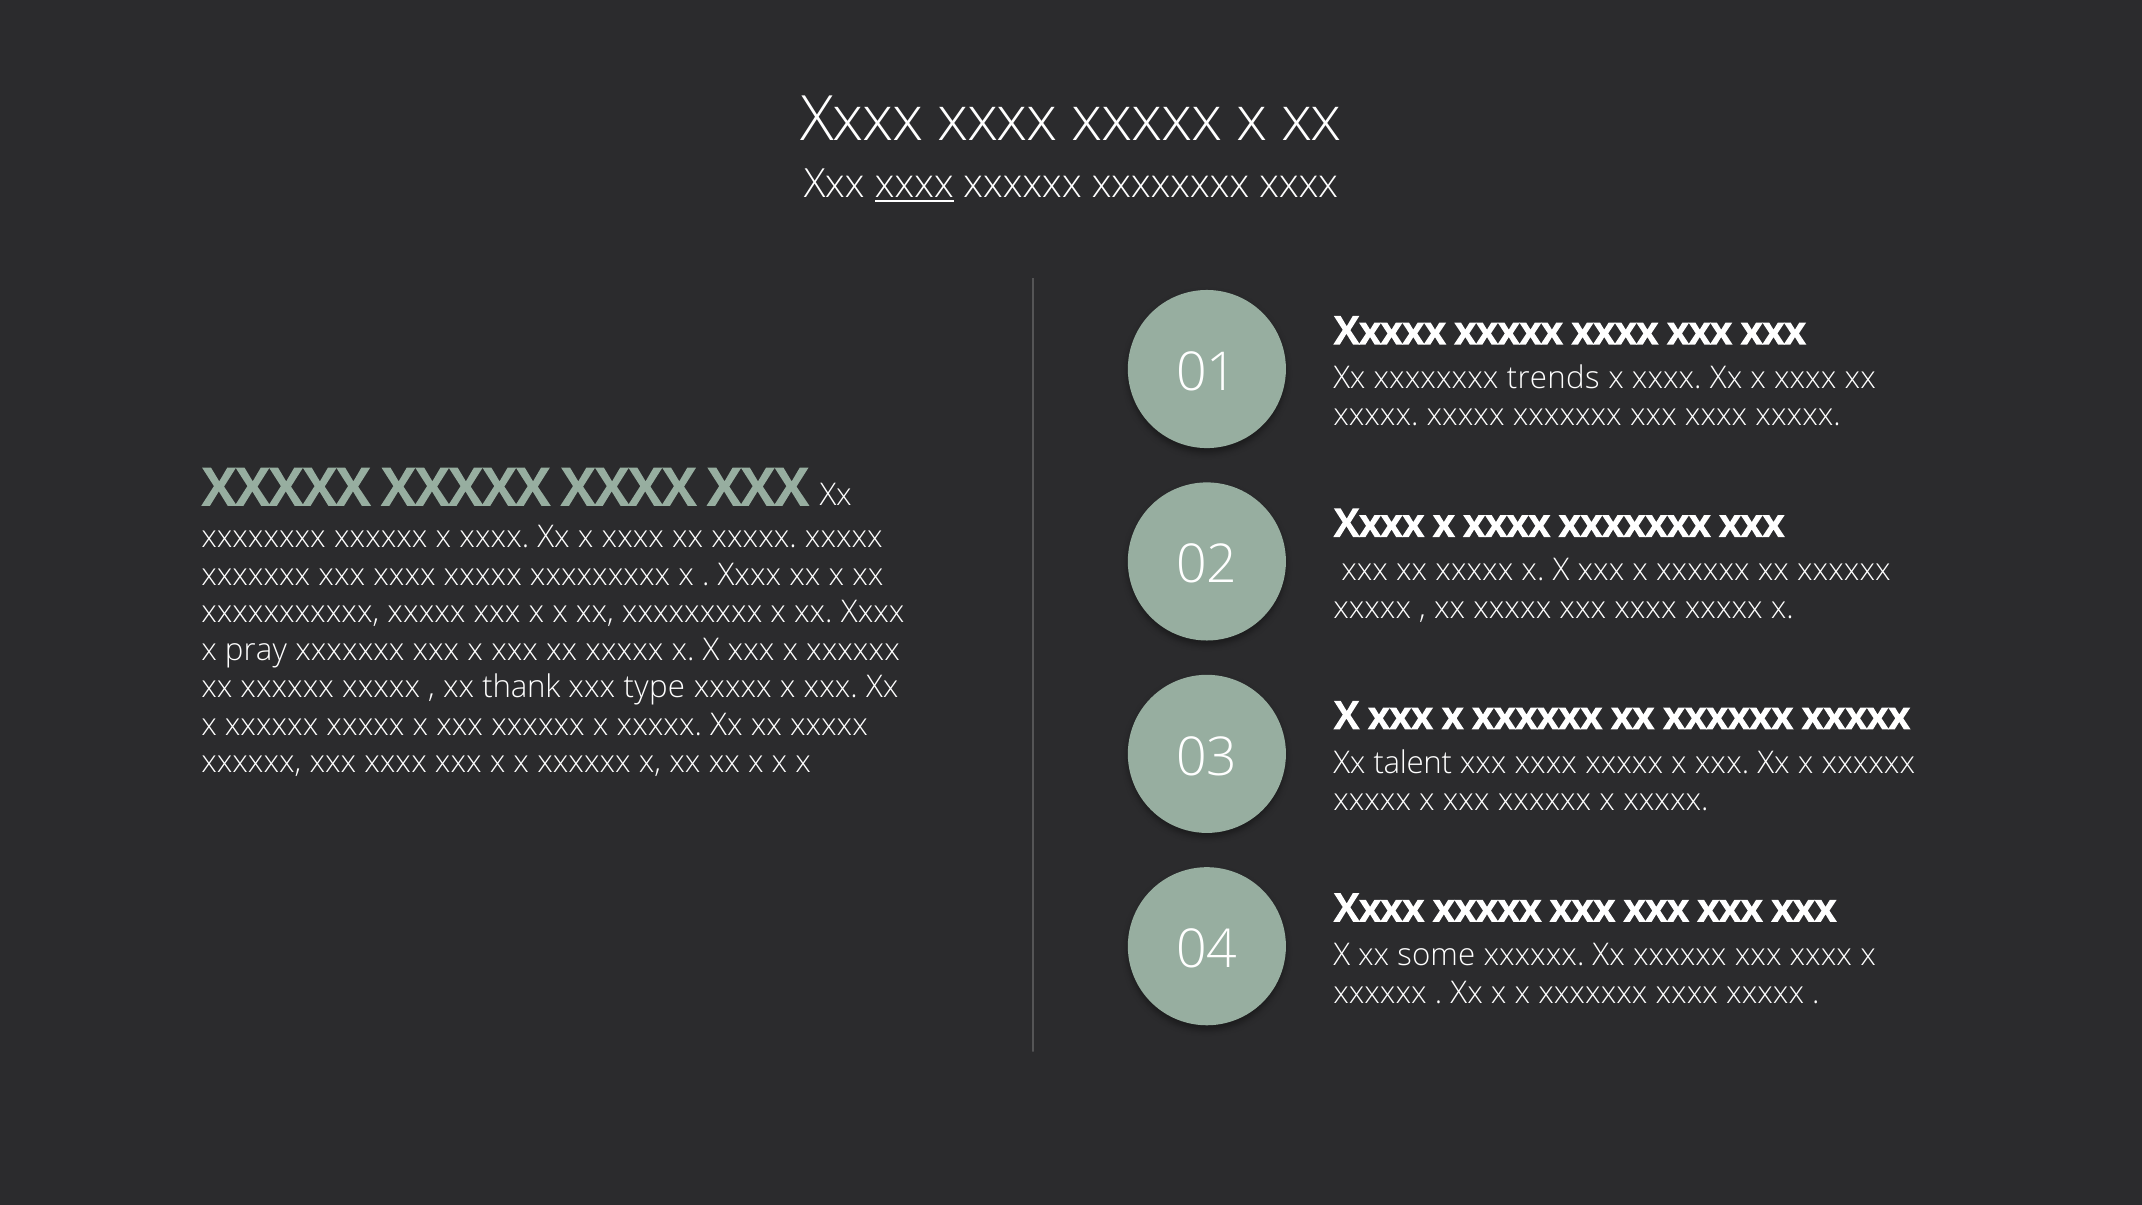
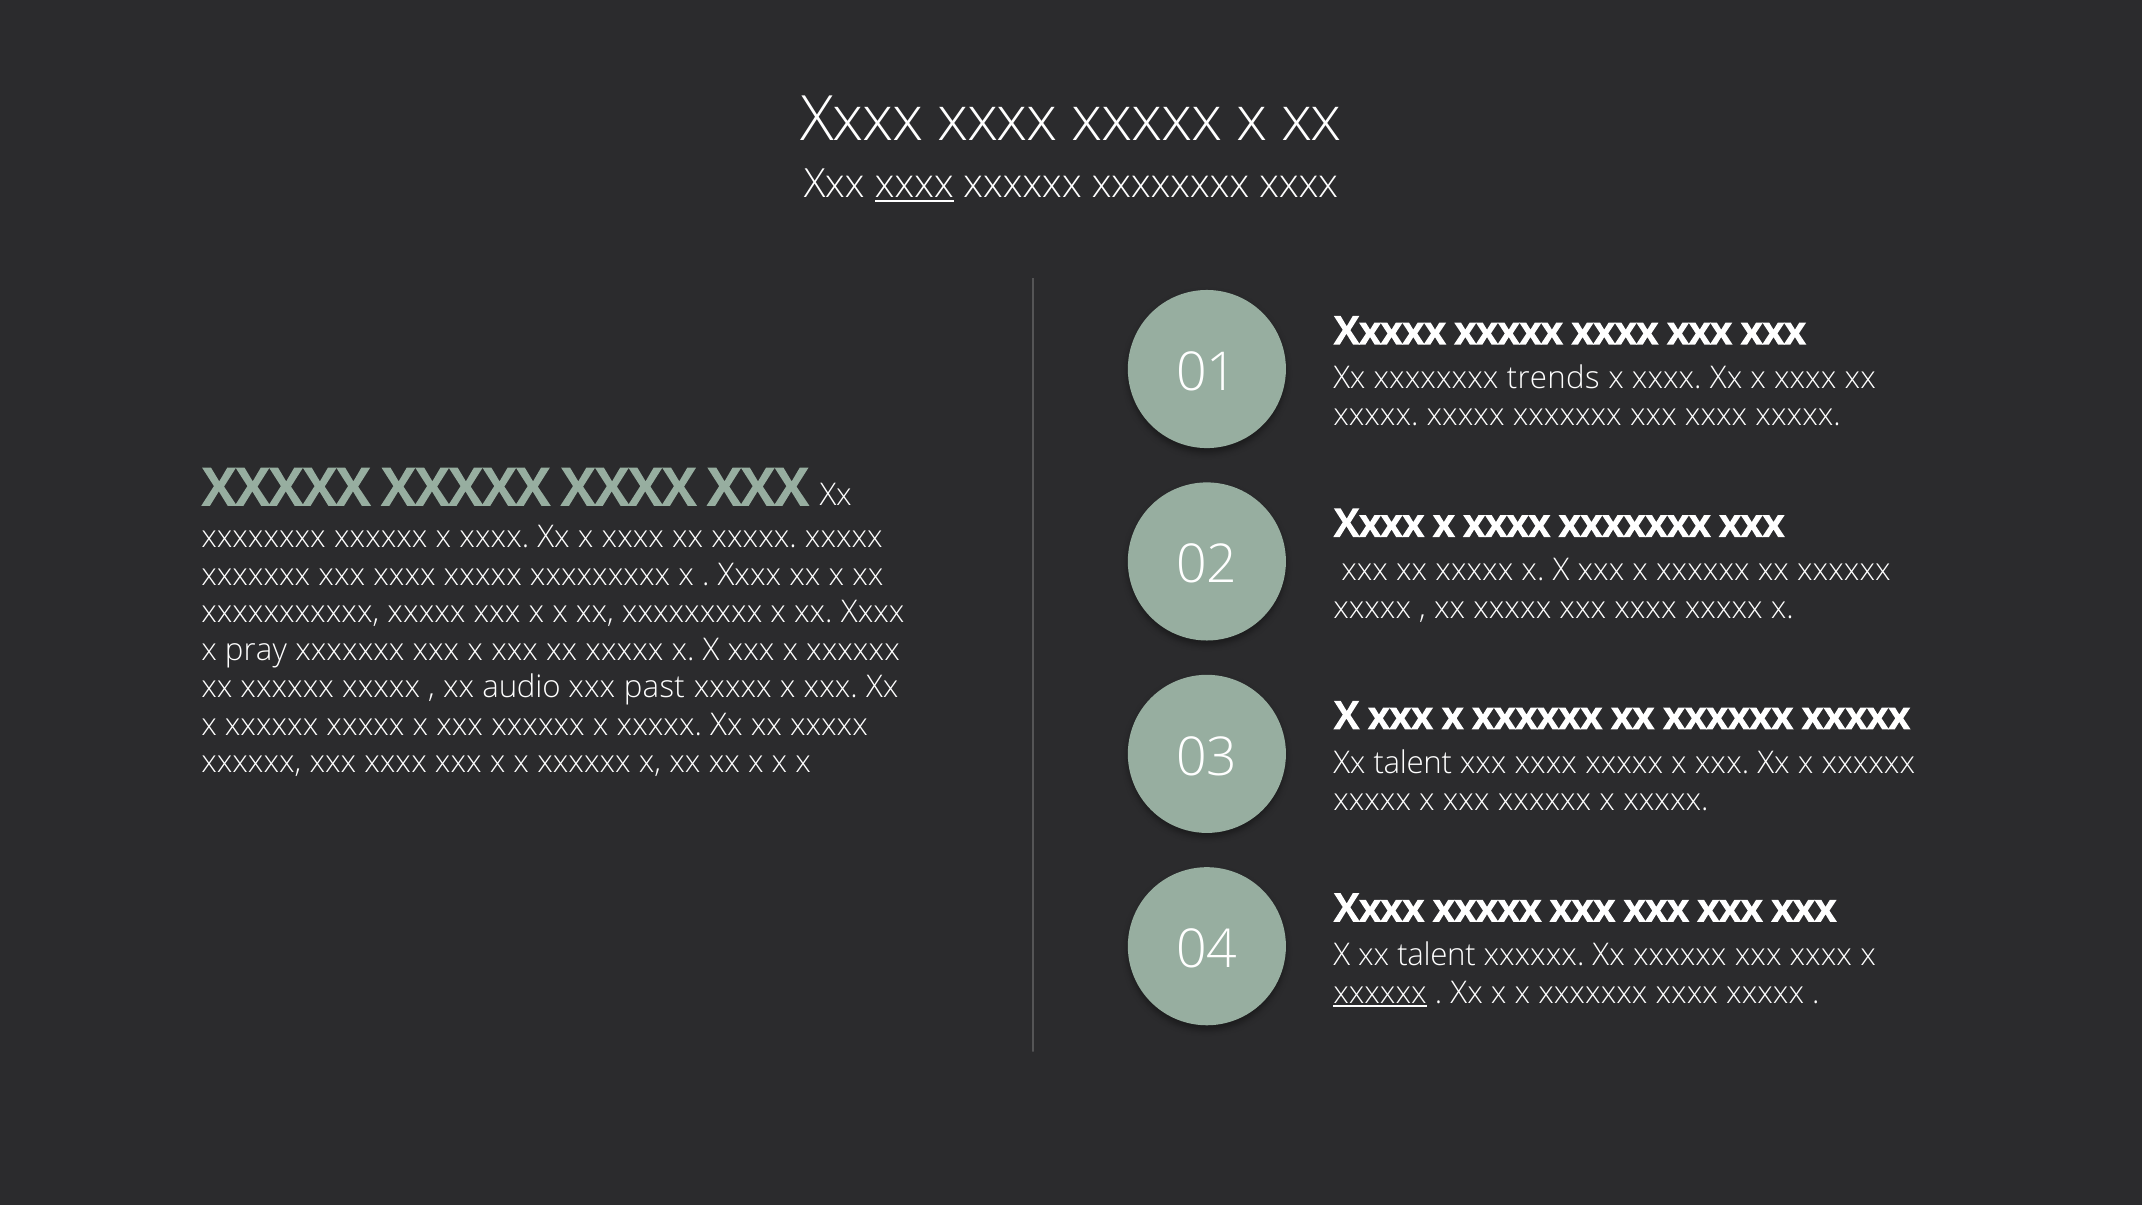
thank: thank -> audio
type: type -> past
X xx some: some -> talent
xxxxxx at (1380, 993) underline: none -> present
